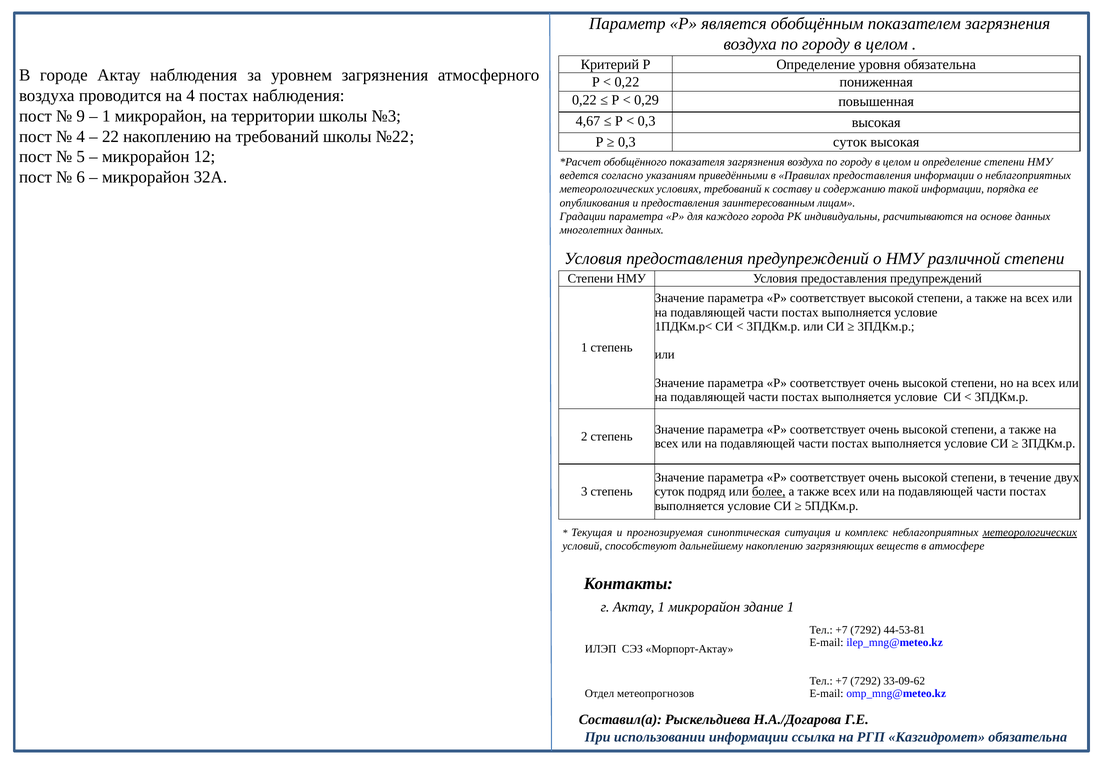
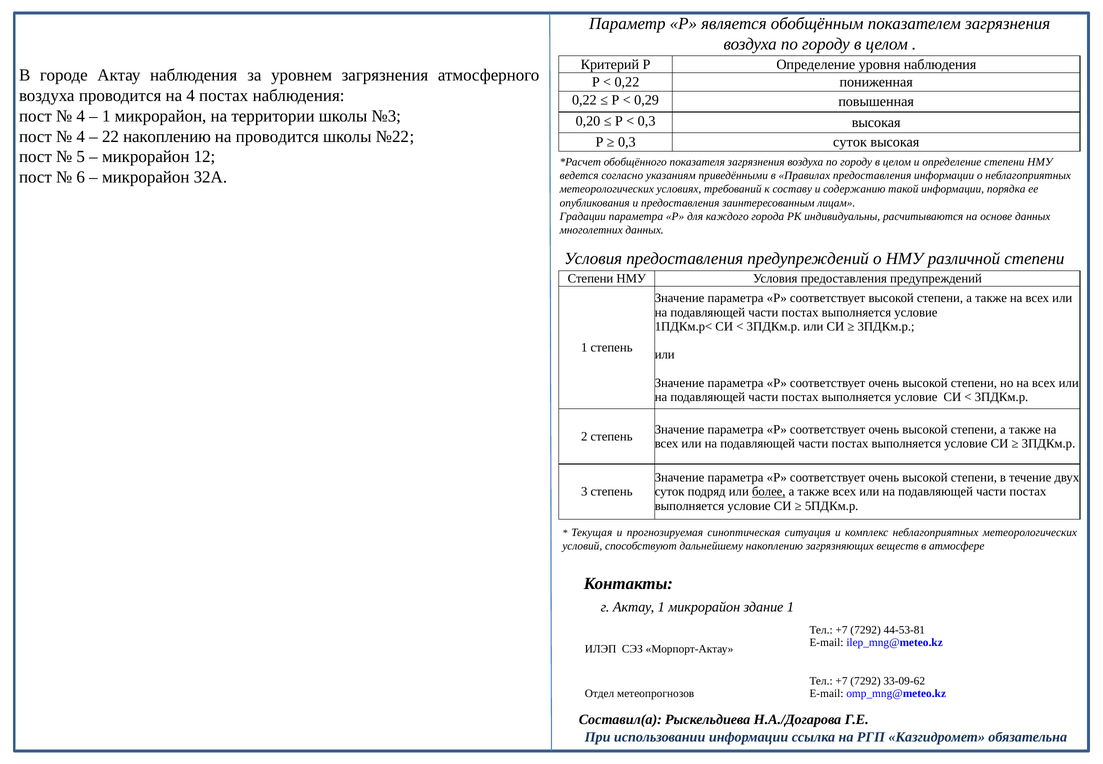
уровня обязательна: обязательна -> наблюдения
9 at (81, 116): 9 -> 4
4,67: 4,67 -> 0,20
на требований: требований -> проводится
метеорологических at (1030, 532) underline: present -> none
